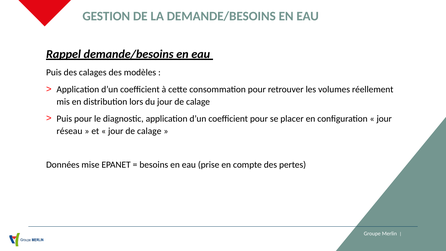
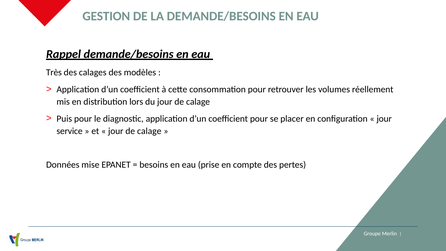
Puis at (54, 73): Puis -> Très
réseau: réseau -> service
